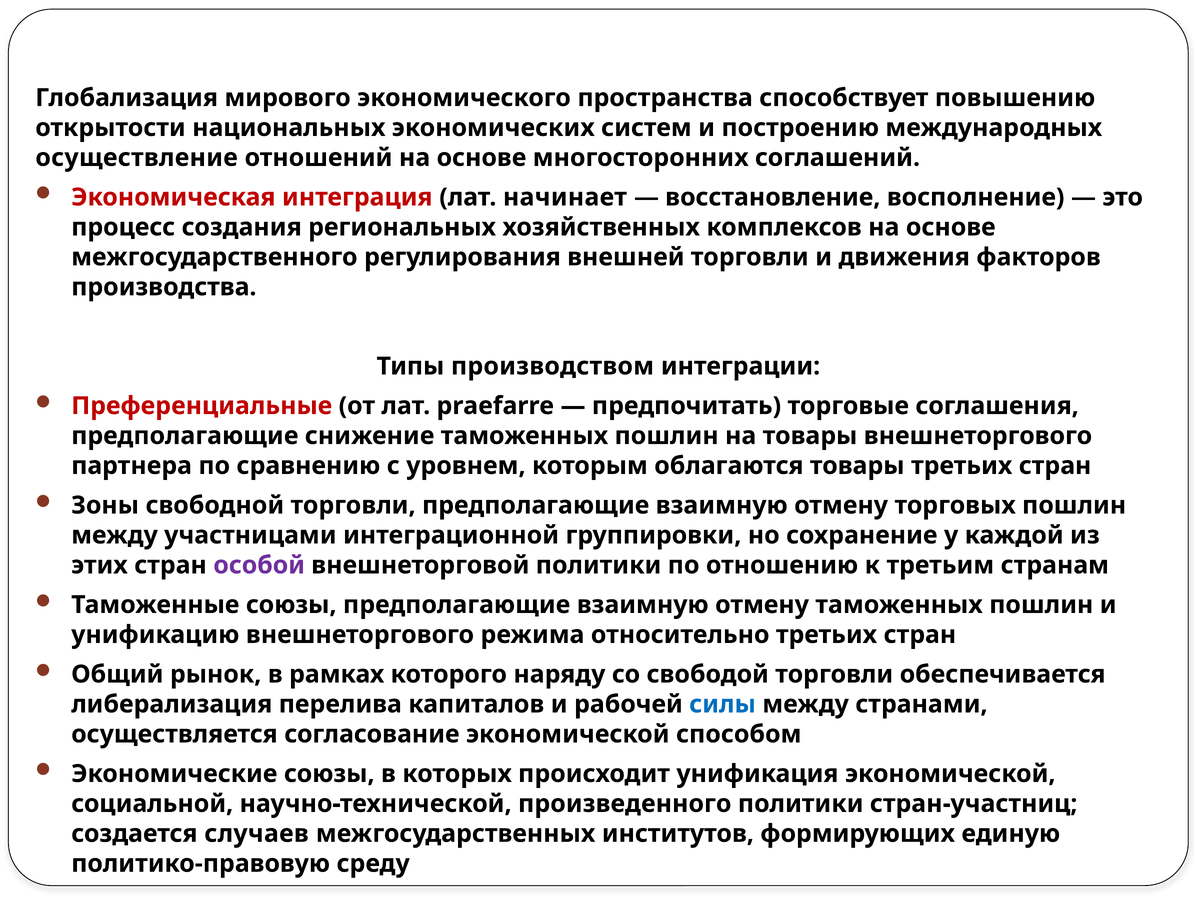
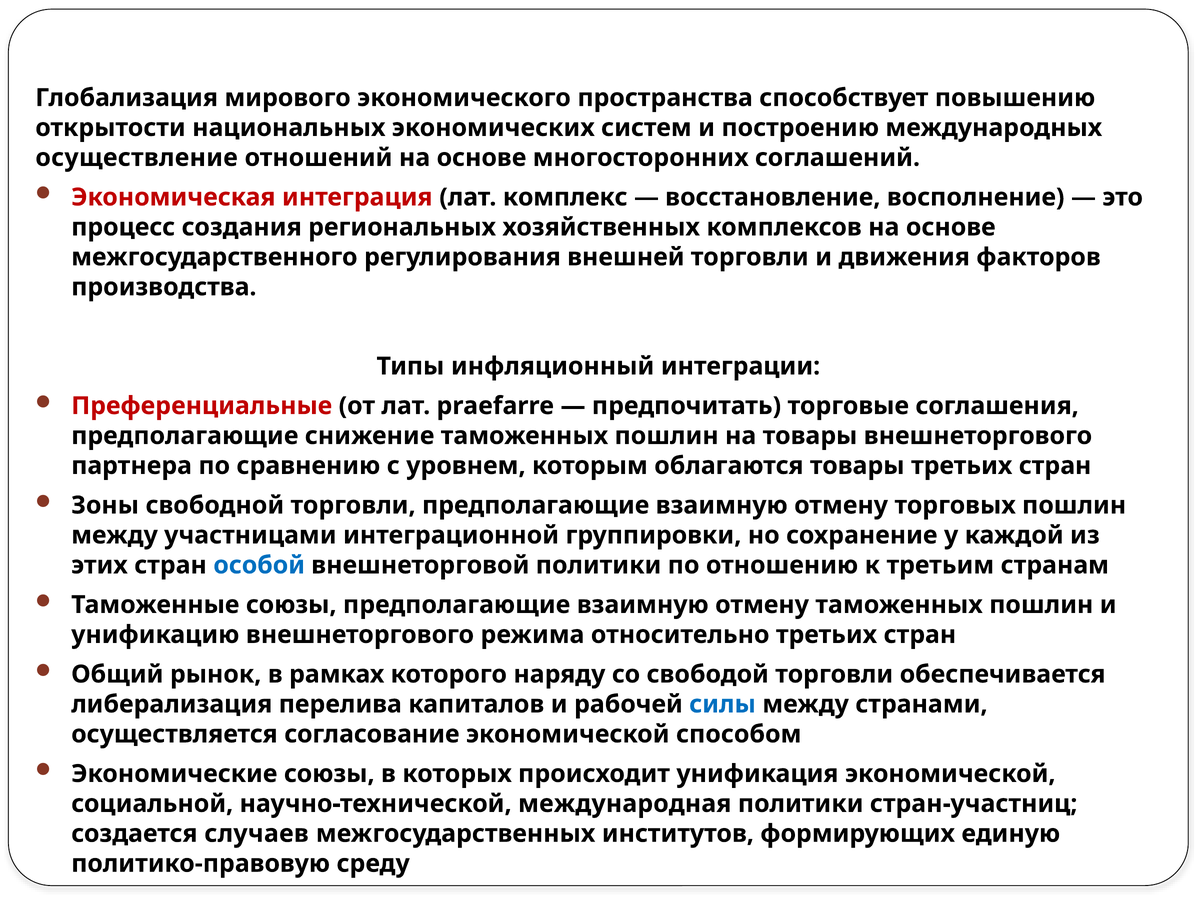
начинает: начинает -> комплекс
производством: производством -> инфляционный
особой colour: purple -> blue
произведенного: произведенного -> международная
